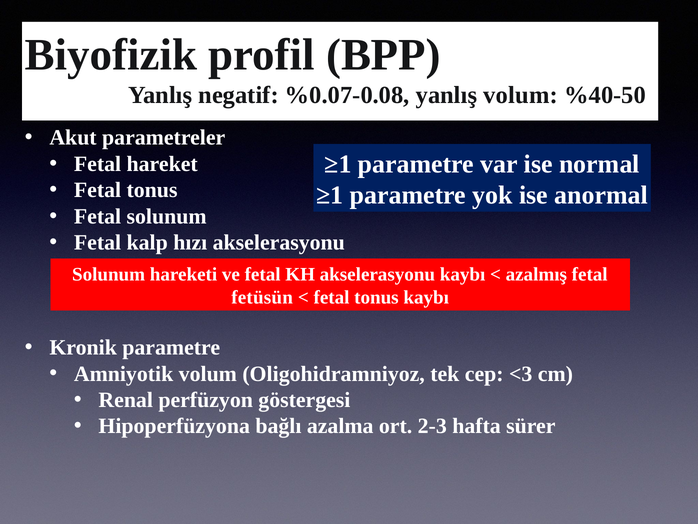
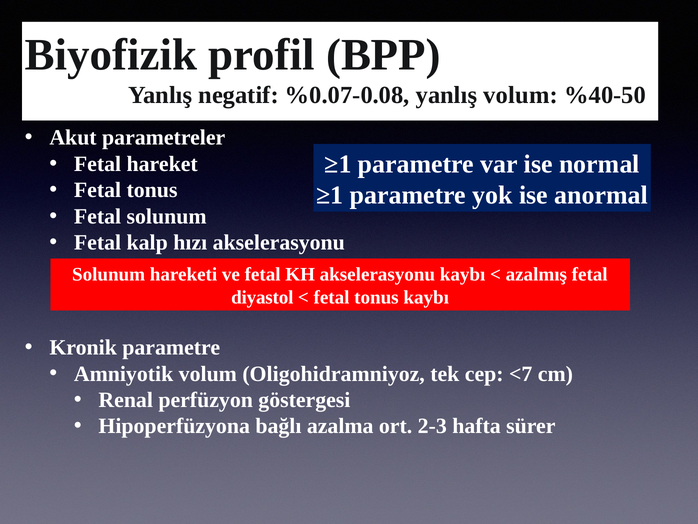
fetüsün: fetüsün -> diyastol
<3: <3 -> <7
